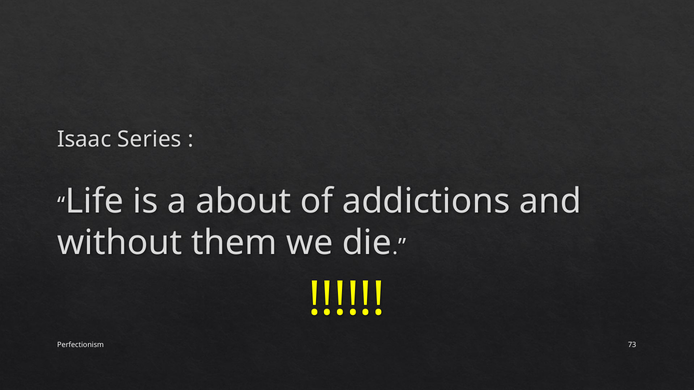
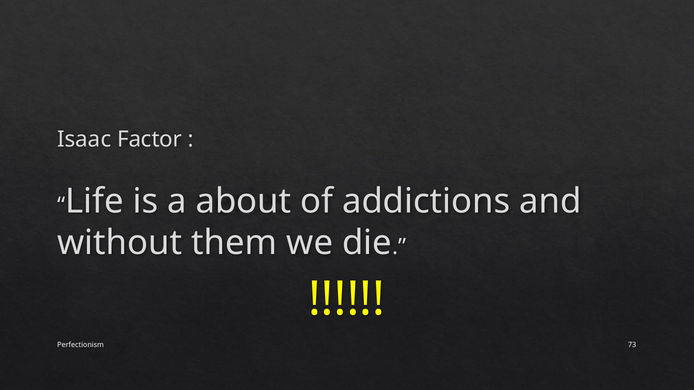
Series: Series -> Factor
